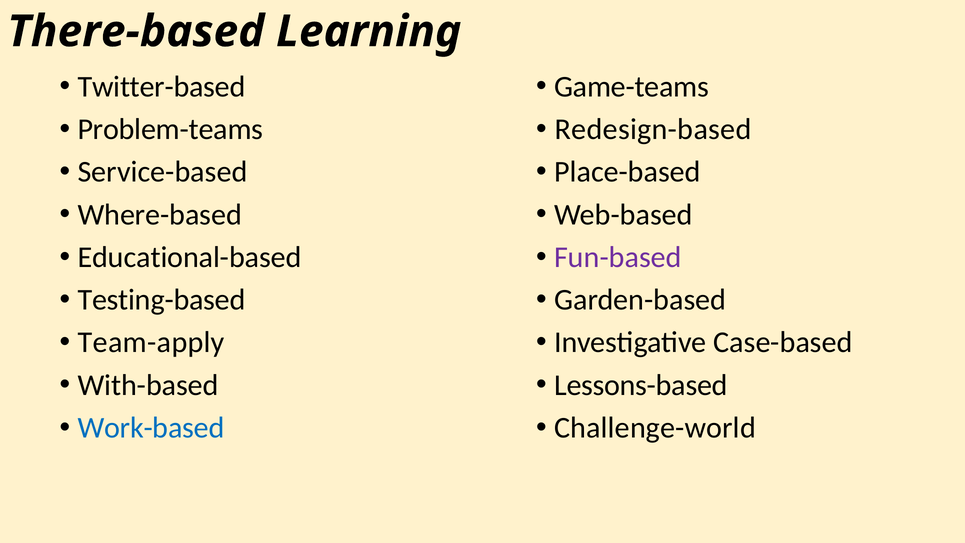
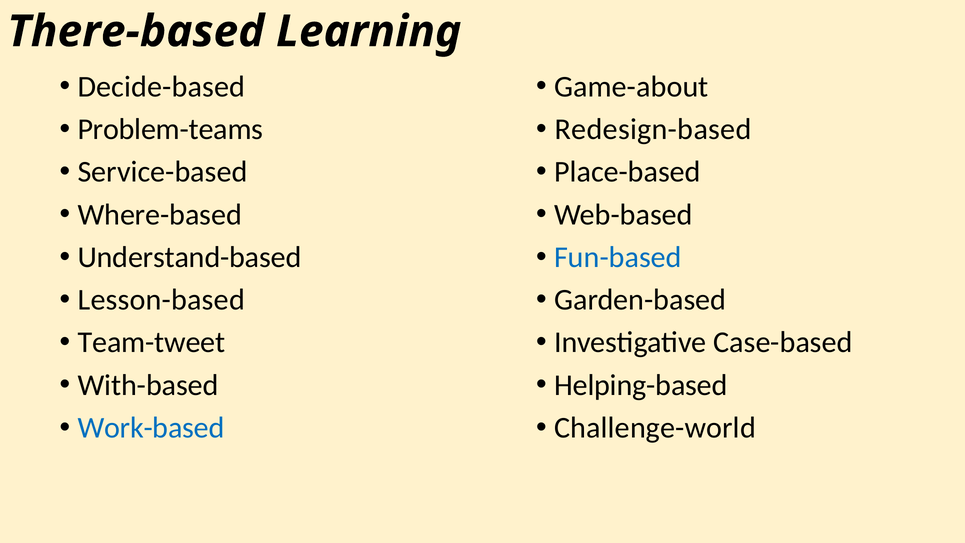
Twitter-based: Twitter-based -> Decide-based
Game-teams: Game-teams -> Game-about
Educational-based: Educational-based -> Understand-based
Fun-based colour: purple -> blue
Testing-based: Testing-based -> Lesson-based
Team-apply: Team-apply -> Team-tweet
Lessons-based: Lessons-based -> Helping-based
